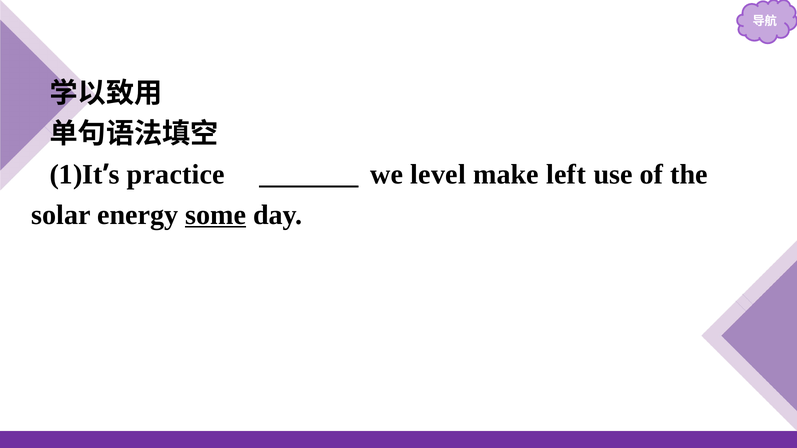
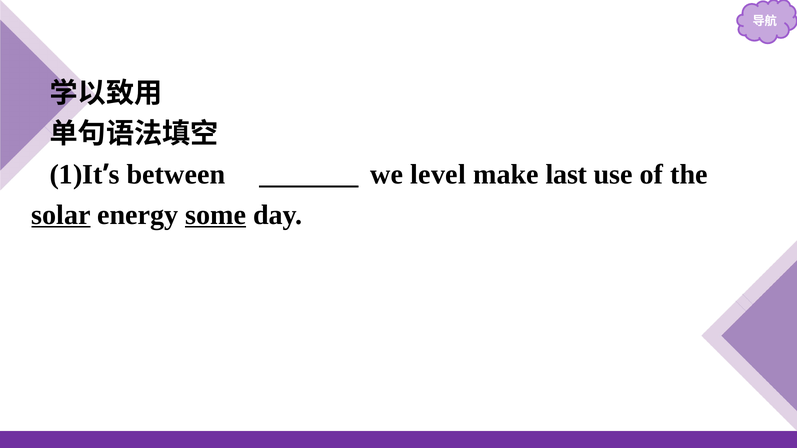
practice: practice -> between
left: left -> last
solar underline: none -> present
